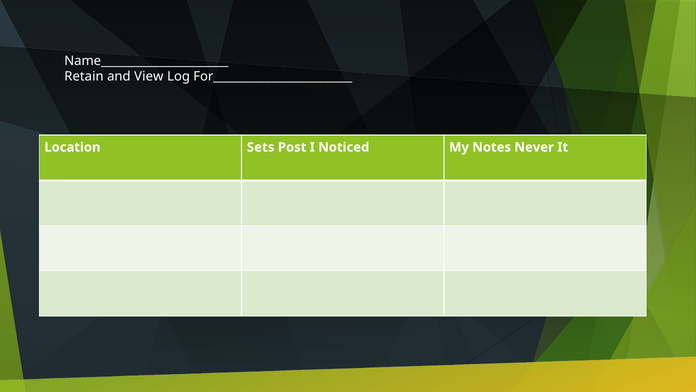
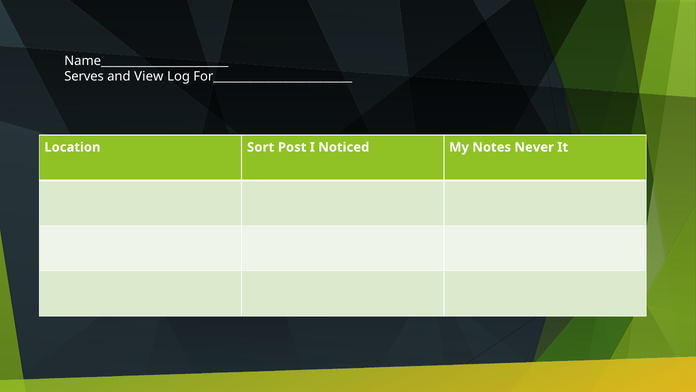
Retain: Retain -> Serves
Sets: Sets -> Sort
